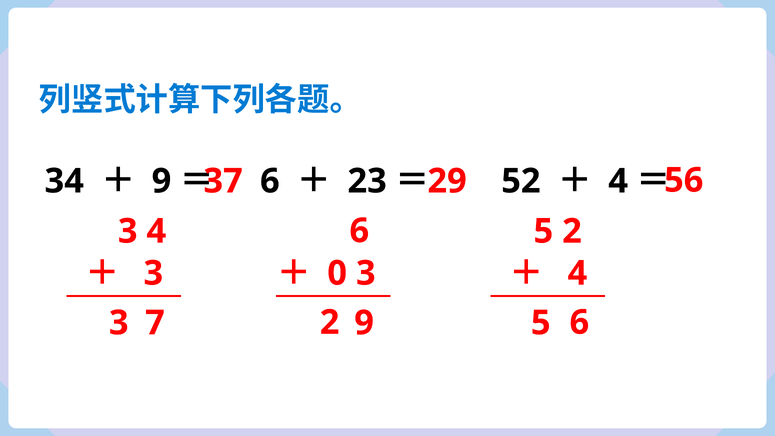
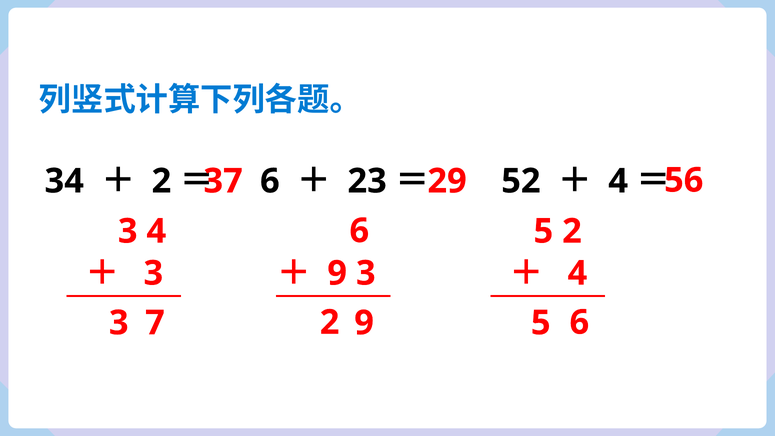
9 at (161, 181): 9 -> 2
0 at (337, 273): 0 -> 9
